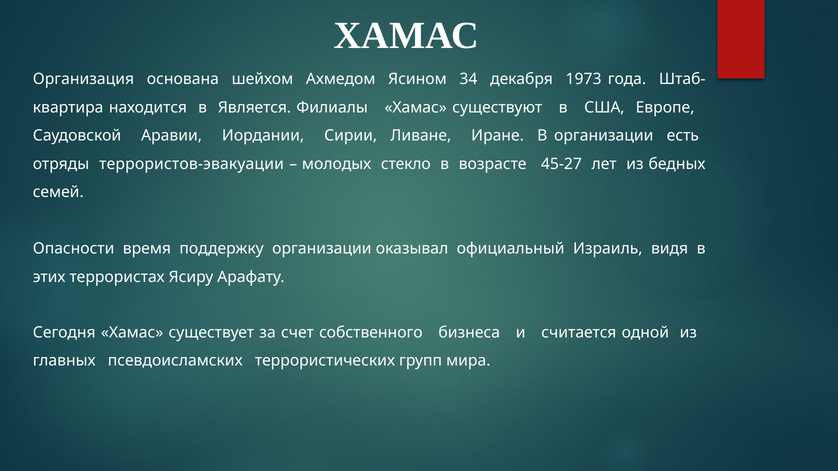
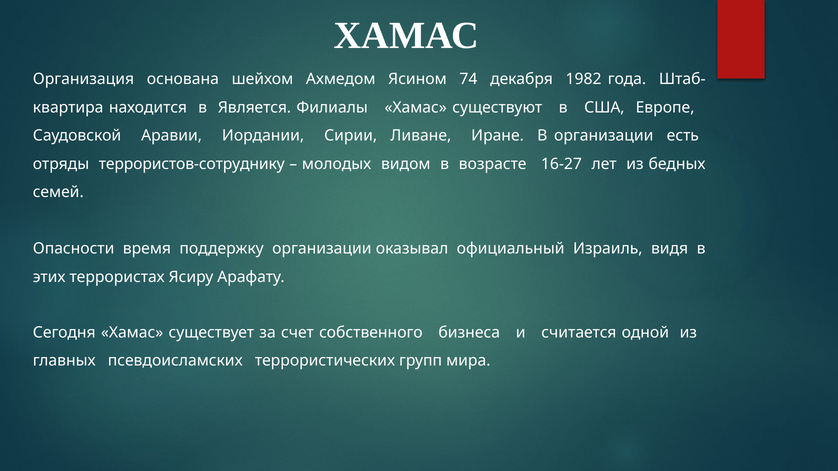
34: 34 -> 74
1973: 1973 -> 1982
террористов-эвакуации: террористов-эвакуации -> террористов-сотруднику
стекло: стекло -> видом
45-27: 45-27 -> 16-27
